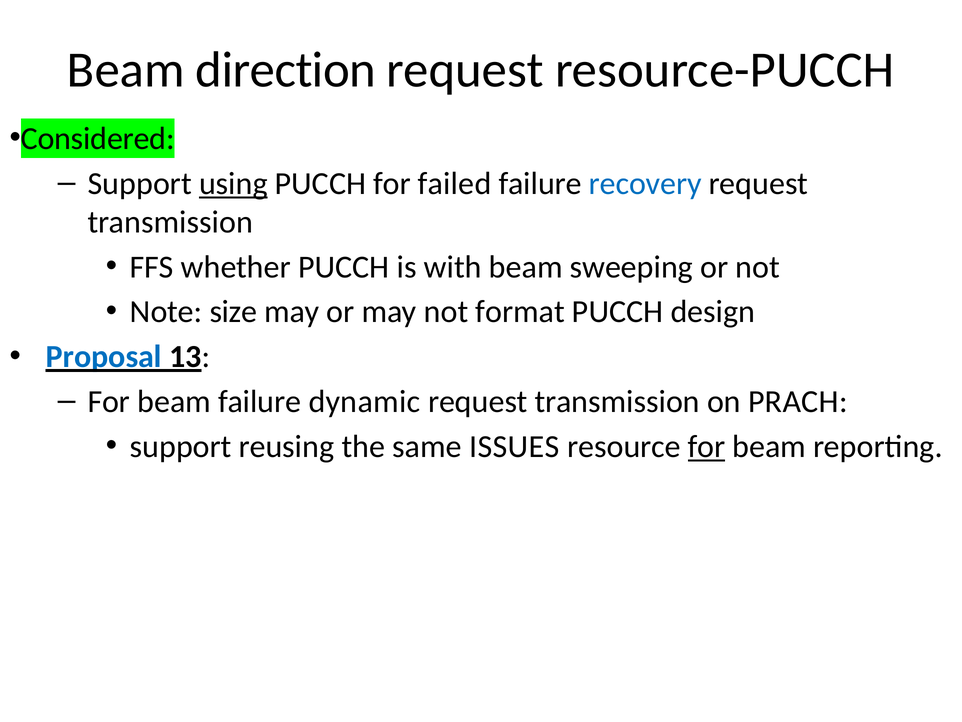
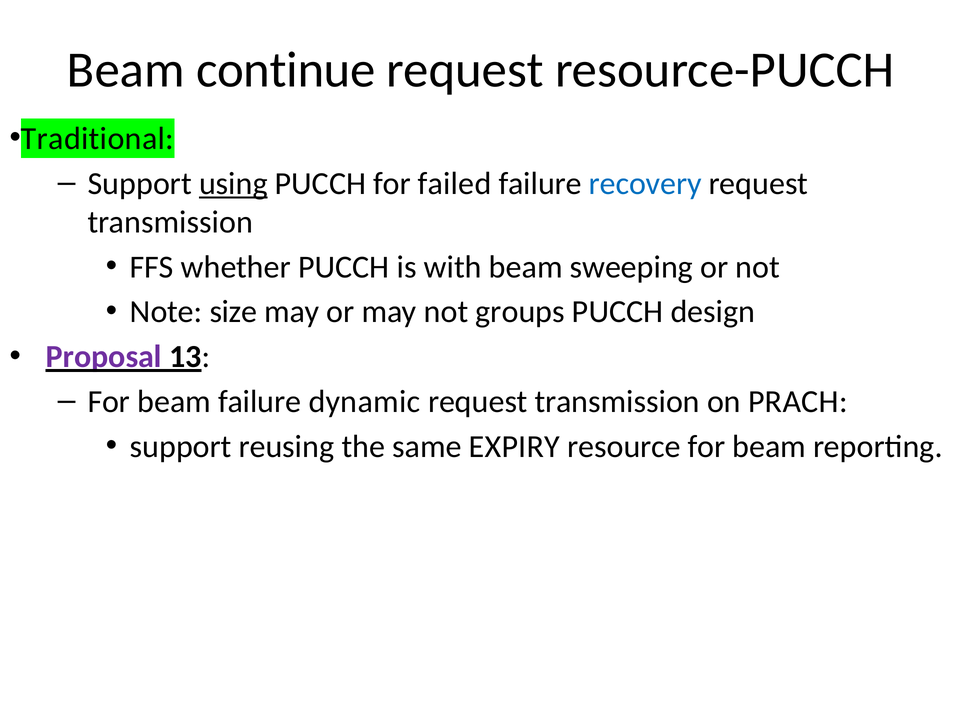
direction: direction -> continue
Considered: Considered -> Traditional
format: format -> groups
Proposal colour: blue -> purple
ISSUES: ISSUES -> EXPIRY
for at (706, 446) underline: present -> none
